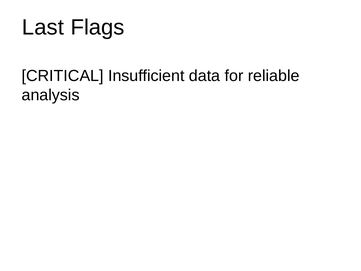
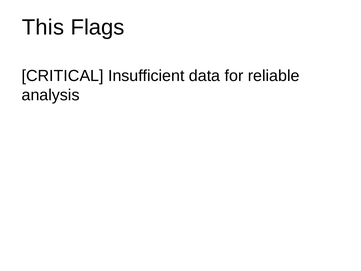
Last: Last -> This
